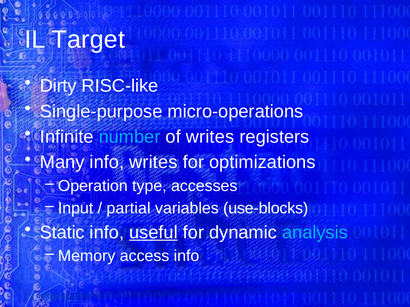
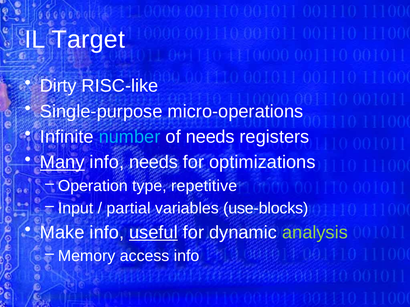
of writes: writes -> needs
Many underline: none -> present
info writes: writes -> needs
accesses: accesses -> repetitive
Static: Static -> Make
analysis colour: light blue -> light green
